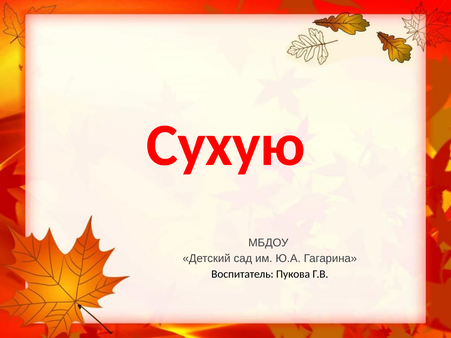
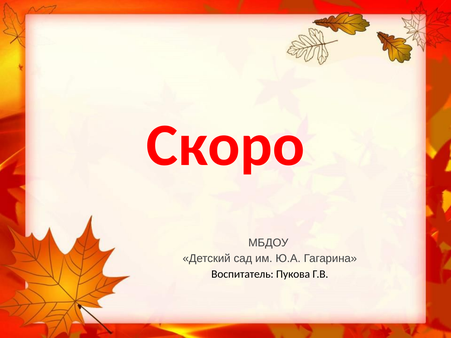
Сухую: Сухую -> Скоро
